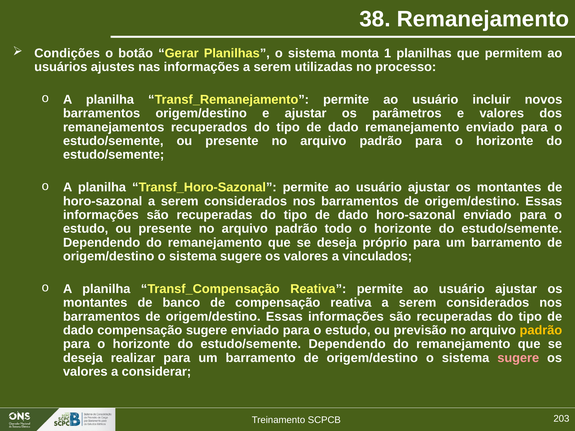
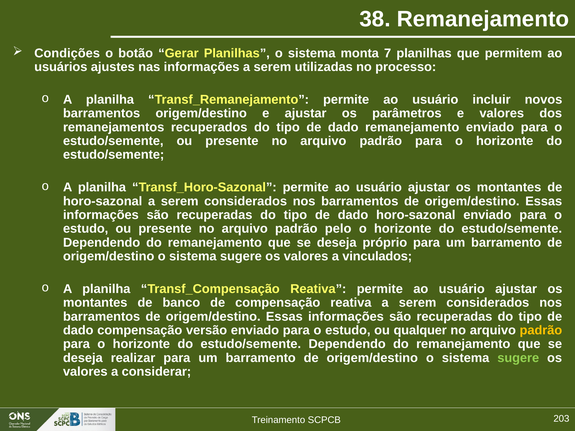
1: 1 -> 7
todo: todo -> pelo
compensação sugere: sugere -> versão
previsão: previsão -> qualquer
sugere at (518, 358) colour: pink -> light green
